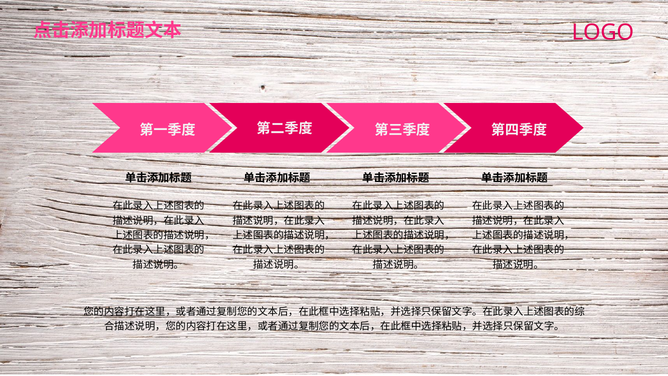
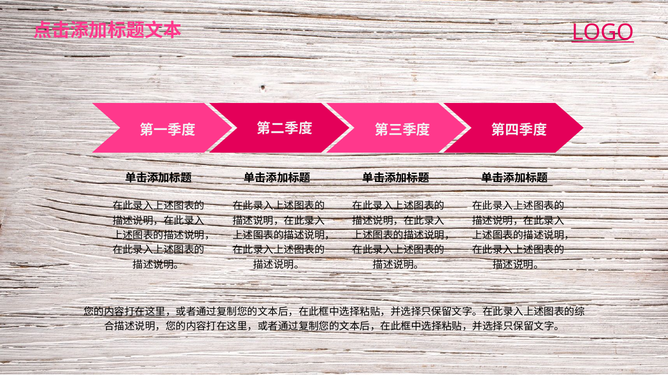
LOGO underline: none -> present
